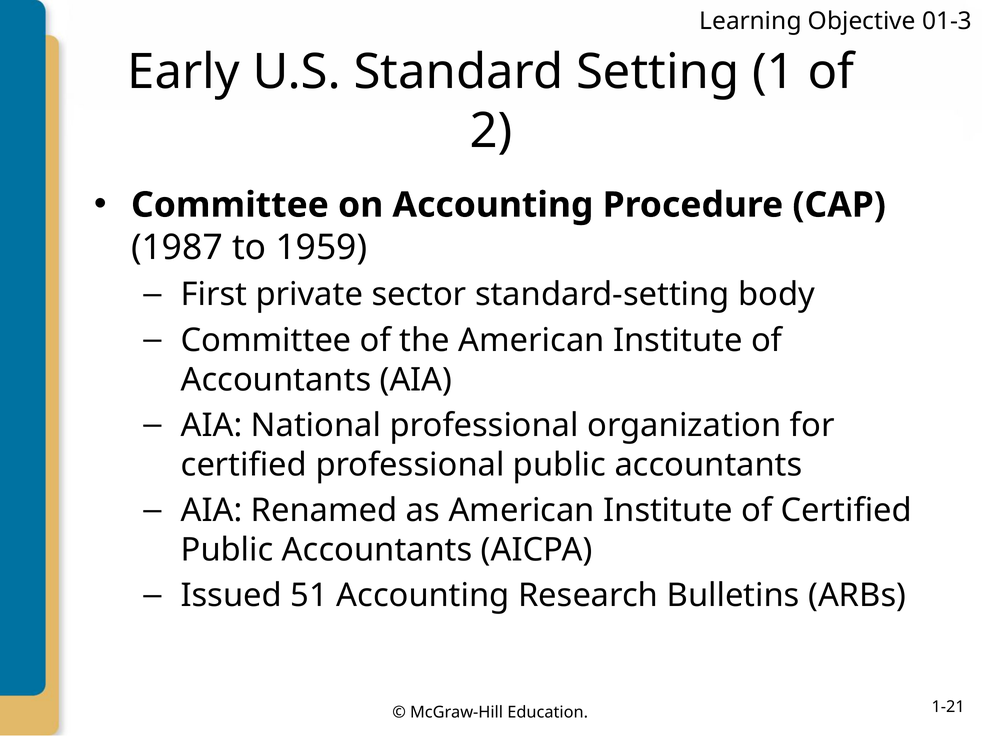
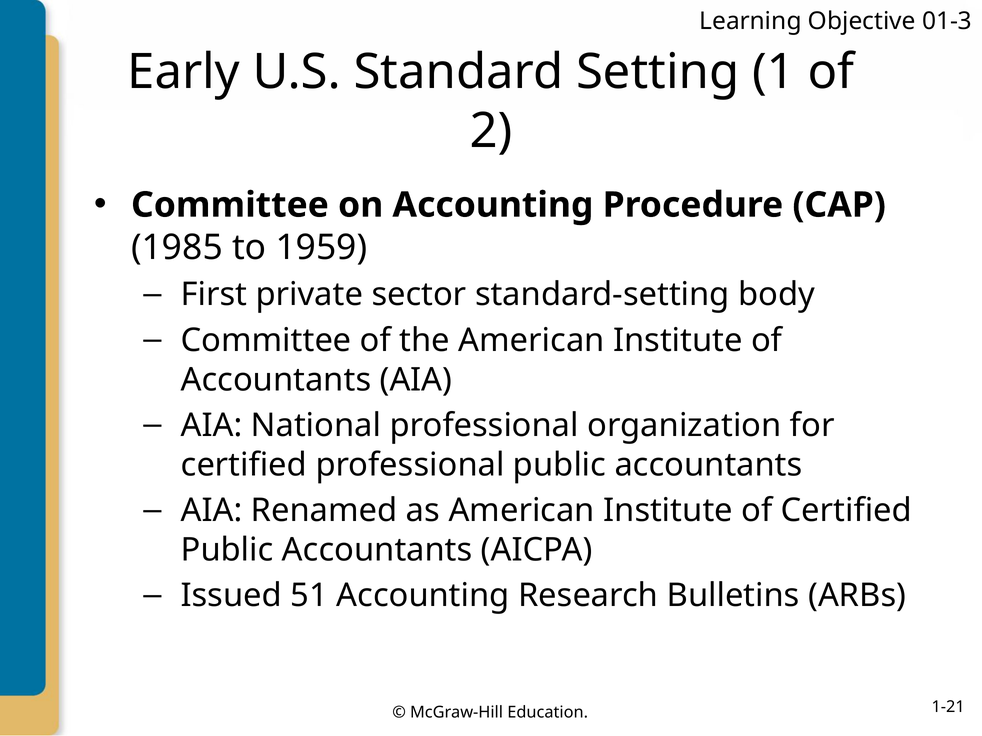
1987: 1987 -> 1985
